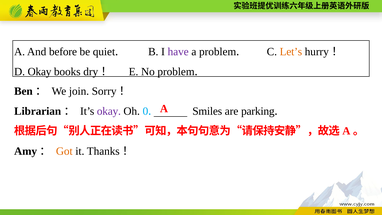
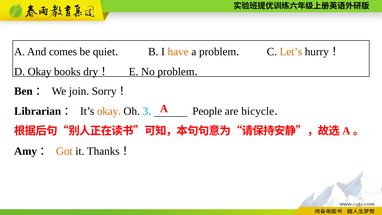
before: before -> comes
have colour: purple -> orange
okay at (109, 111) colour: purple -> orange
0: 0 -> 3
Smiles: Smiles -> People
parking: parking -> bicycle
